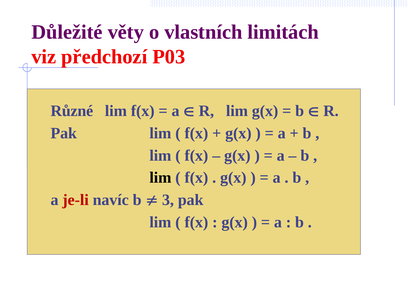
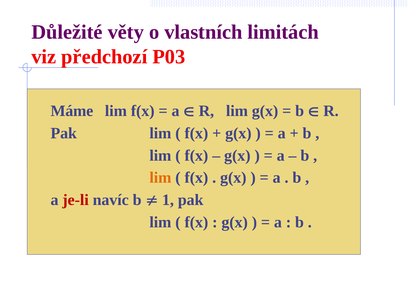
Různé: Různé -> Máme
lim at (160, 178) colour: black -> orange
3: 3 -> 1
